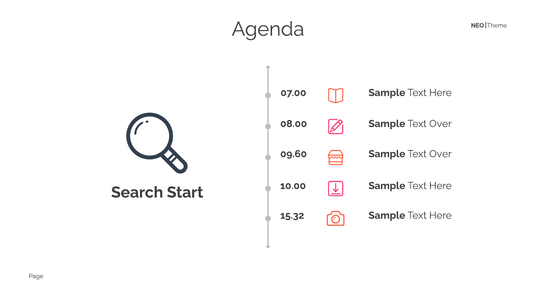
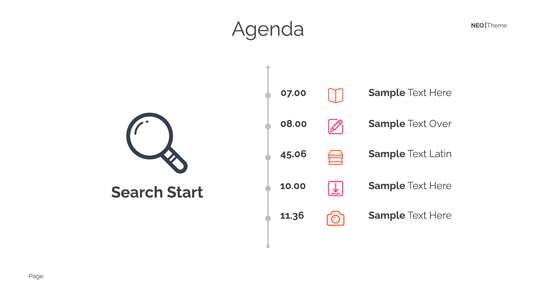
09.60: 09.60 -> 45.06
Over at (440, 154): Over -> Latin
15.32: 15.32 -> 11.36
